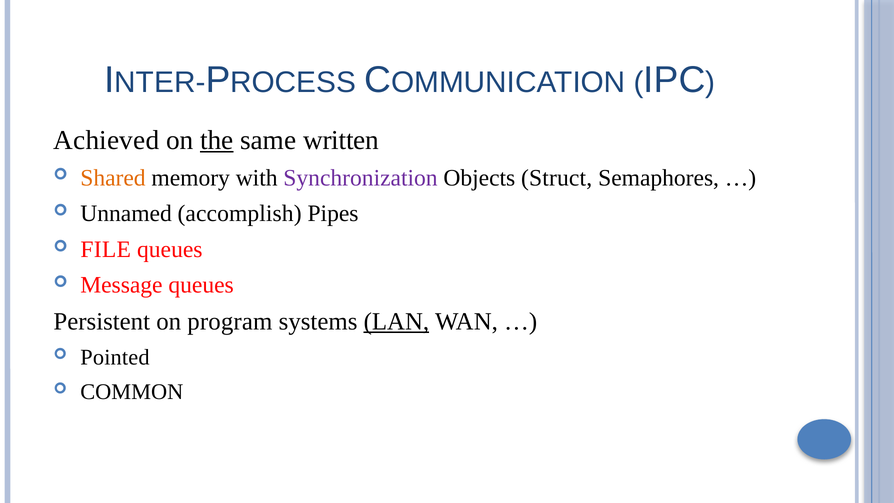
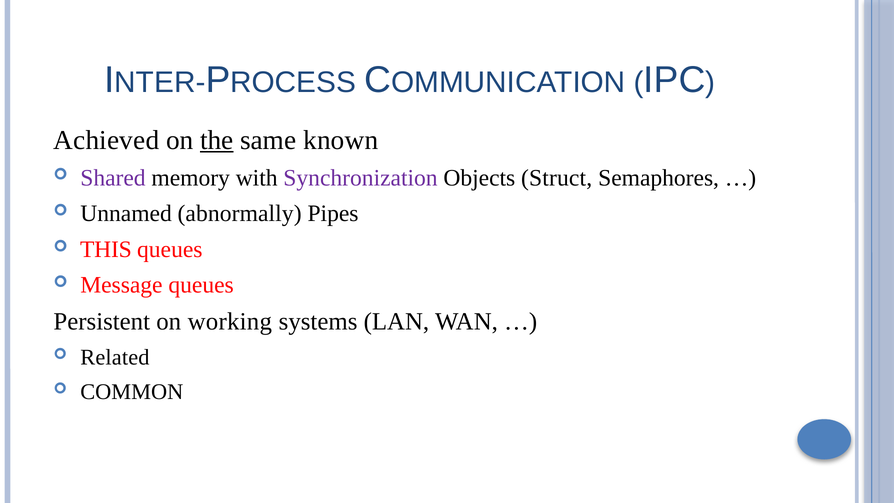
written: written -> known
Shared colour: orange -> purple
accomplish: accomplish -> abnormally
FILE: FILE -> THIS
program: program -> working
LAN underline: present -> none
Pointed: Pointed -> Related
